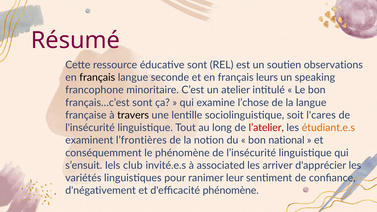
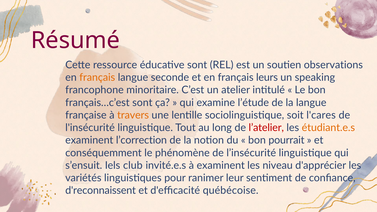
français at (97, 77) colour: black -> orange
l’chose: l’chose -> l’étude
travers colour: black -> orange
l’frontières: l’frontières -> l’correction
national: national -> pourrait
à associated: associated -> examinent
arriver: arriver -> niveau
d'négativement: d'négativement -> d'reconnaissent
d'efficacité phénomène: phénomène -> québécoise
